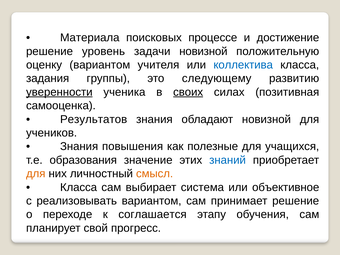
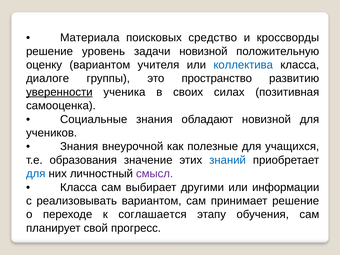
процессе: процессе -> средство
достижение: достижение -> кроссворды
задания: задания -> диалоге
следующему: следующему -> пространство
своих underline: present -> none
Результатов: Результатов -> Социальные
повышения: повышения -> внеурочной
для at (36, 174) colour: orange -> blue
смысл colour: orange -> purple
система: система -> другими
объективное: объективное -> информации
